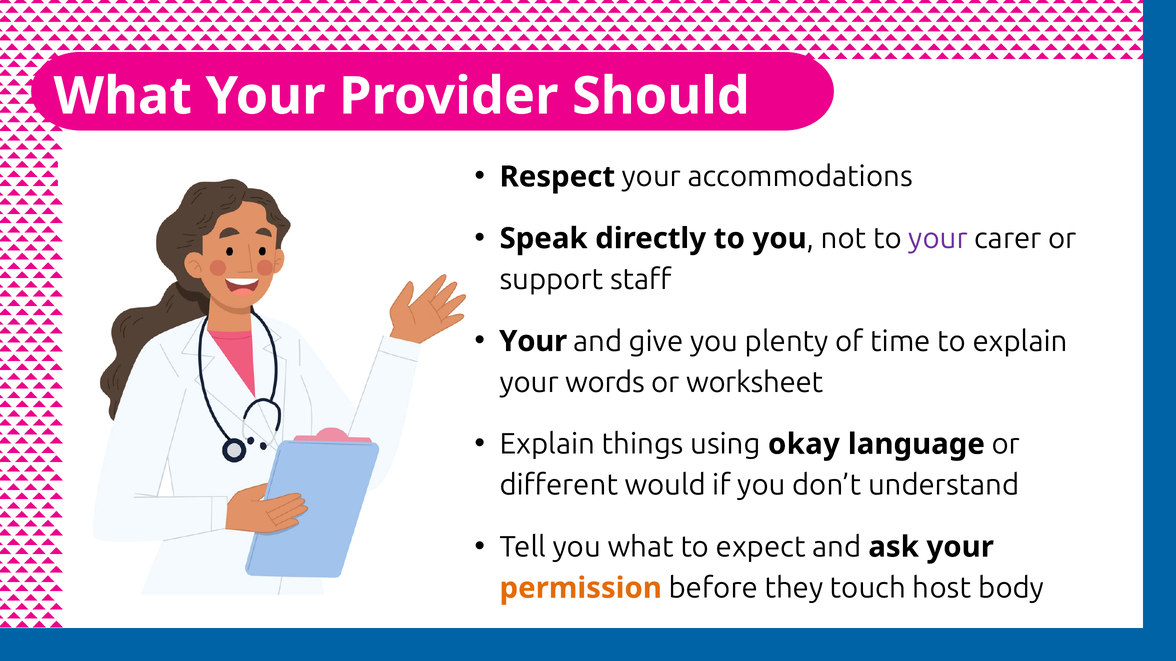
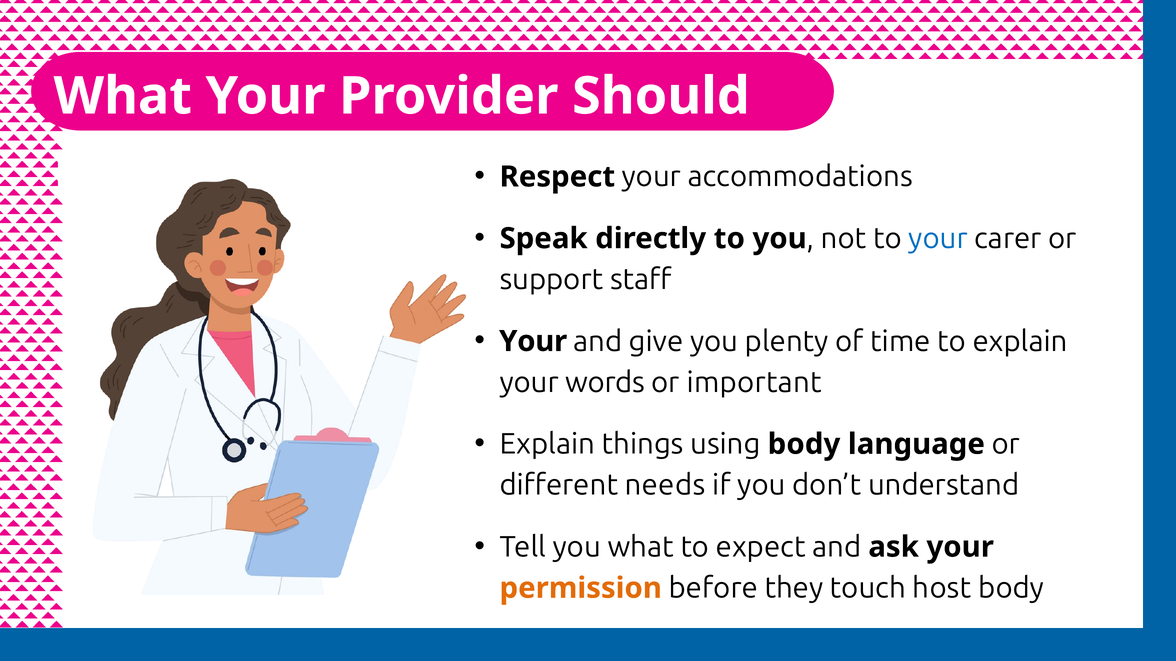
your at (938, 239) colour: purple -> blue
worksheet: worksheet -> important
using okay: okay -> body
would: would -> needs
